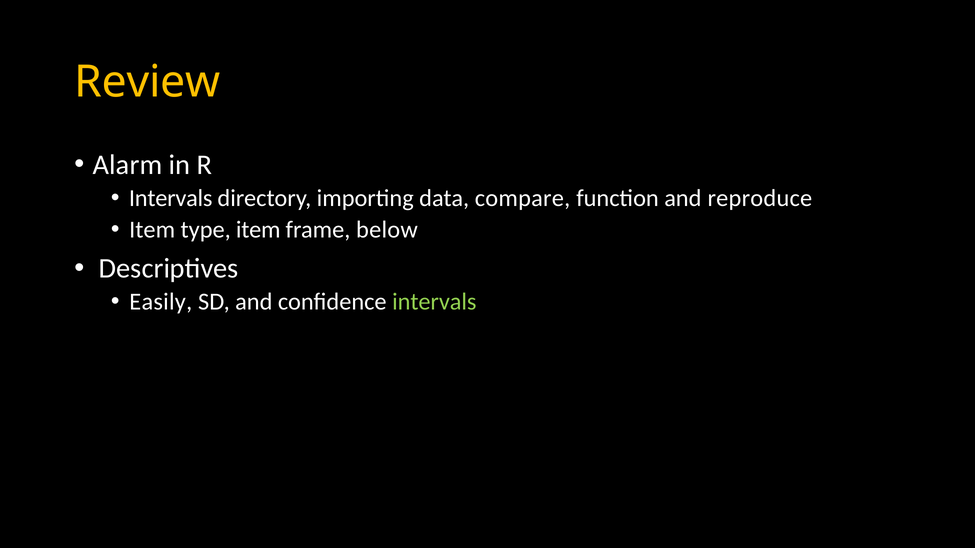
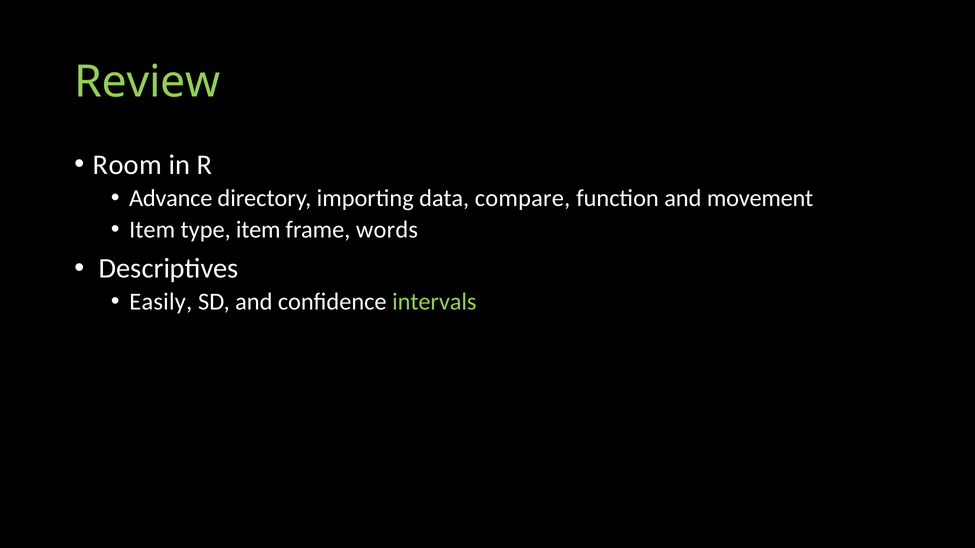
Review colour: yellow -> light green
Alarm: Alarm -> Room
Intervals at (171, 198): Intervals -> Advance
reproduce: reproduce -> movement
below: below -> words
